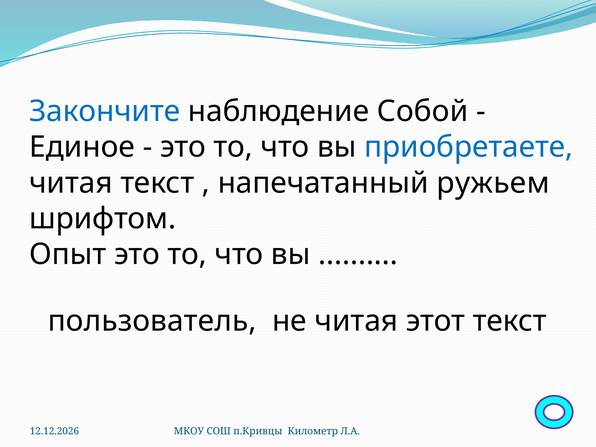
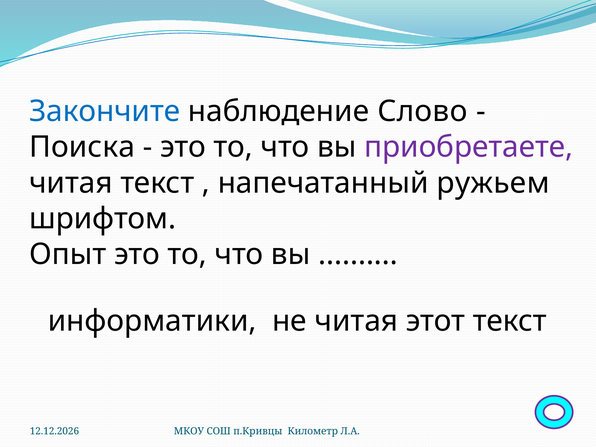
Собой: Собой -> Слово
Единое: Единое -> Поиска
приобретаете colour: blue -> purple
пользователь: пользователь -> информатики
